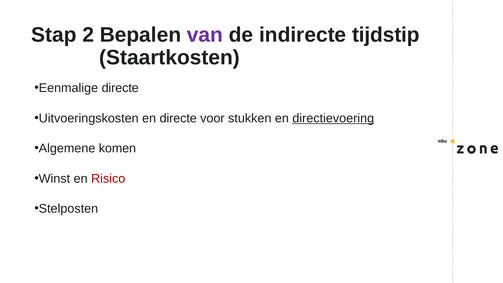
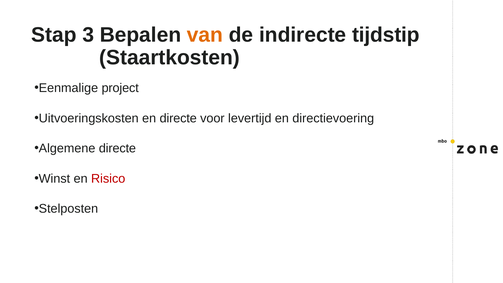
2: 2 -> 3
van colour: purple -> orange
Eenmalige directe: directe -> project
stukken: stukken -> levertijd
directievoering underline: present -> none
Algemene komen: komen -> directe
